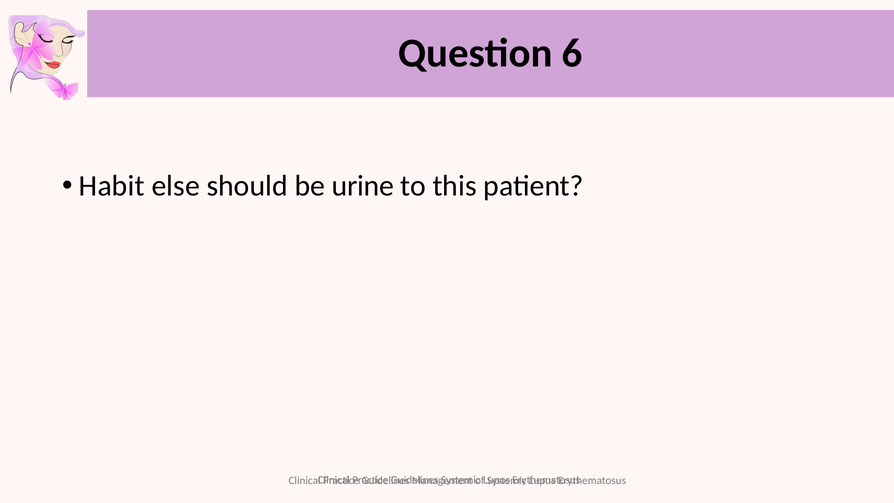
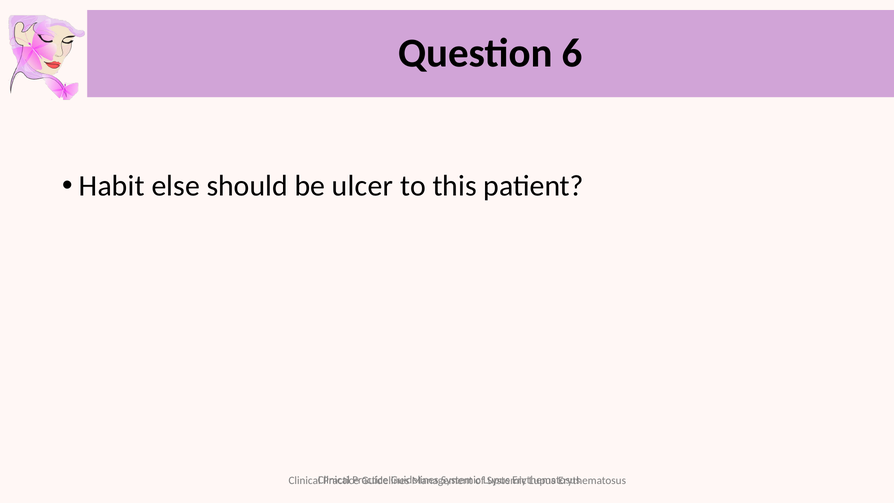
urine: urine -> ulcer
